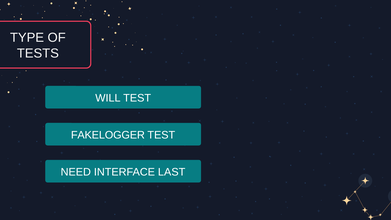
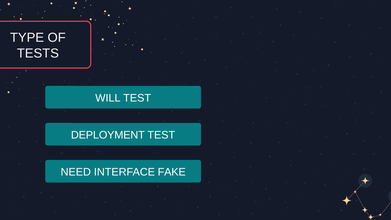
FAKELOGGER: FAKELOGGER -> DEPLOYMENT
LAST: LAST -> FAKE
